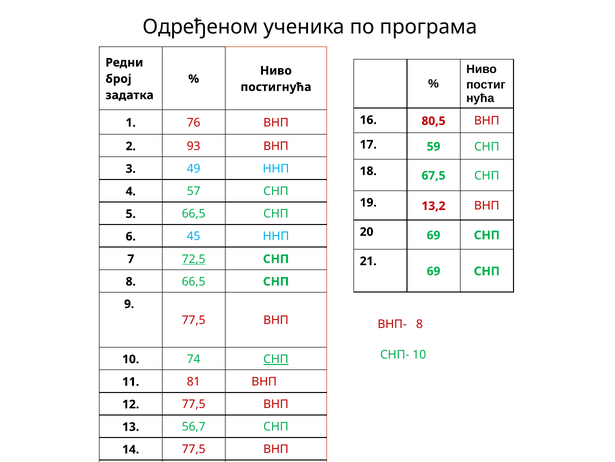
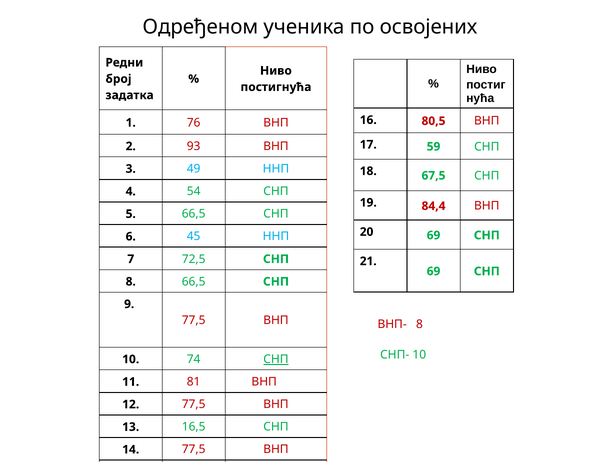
програма: програма -> освојених
57: 57 -> 54
13,2: 13,2 -> 84,4
72,5 underline: present -> none
56,7: 56,7 -> 16,5
